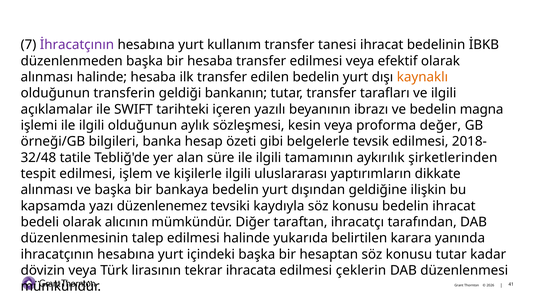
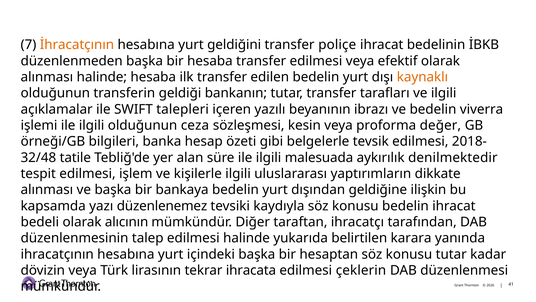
İhracatçının colour: purple -> orange
kullanım: kullanım -> geldiğini
tanesi: tanesi -> poliçe
tarihteki: tarihteki -> talepleri
magna: magna -> viverra
aylık: aylık -> ceza
tamamının: tamamının -> malesuada
şirketlerinden: şirketlerinden -> denilmektedir
